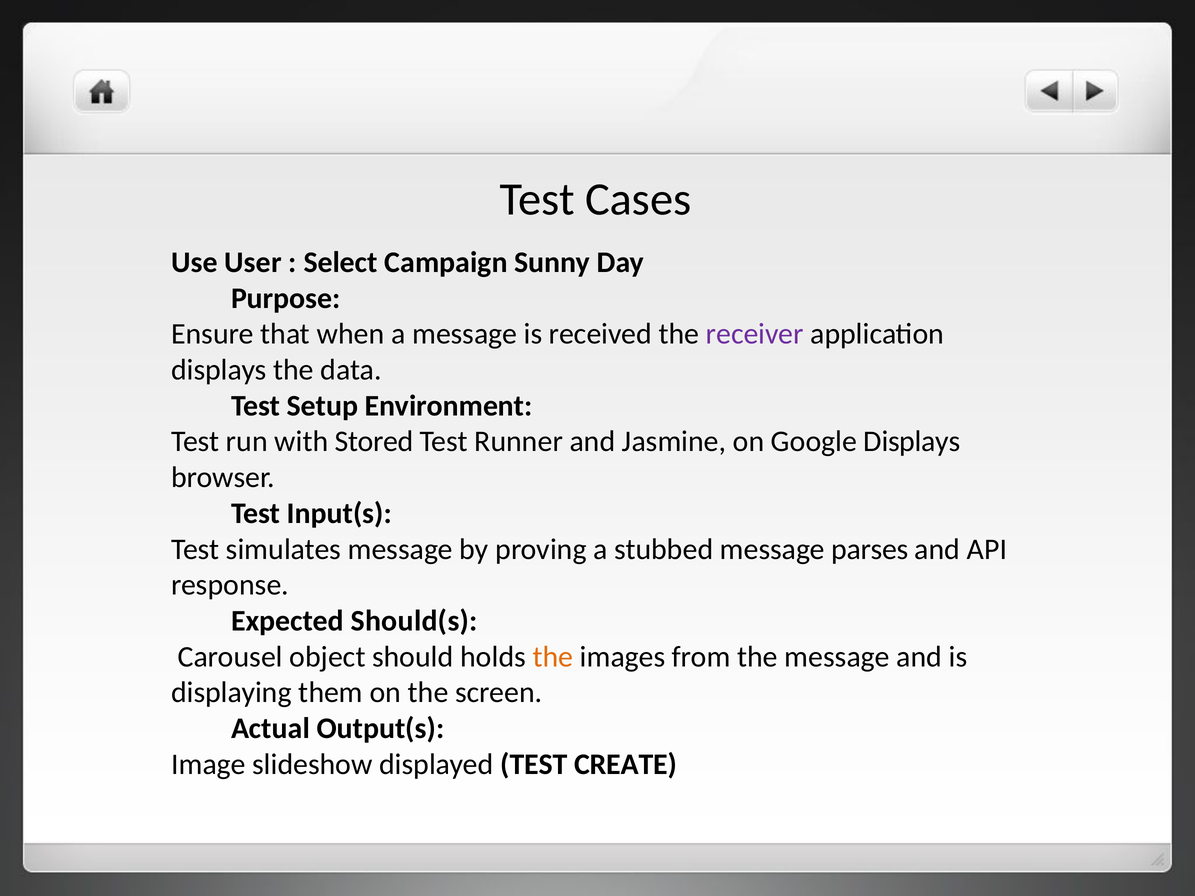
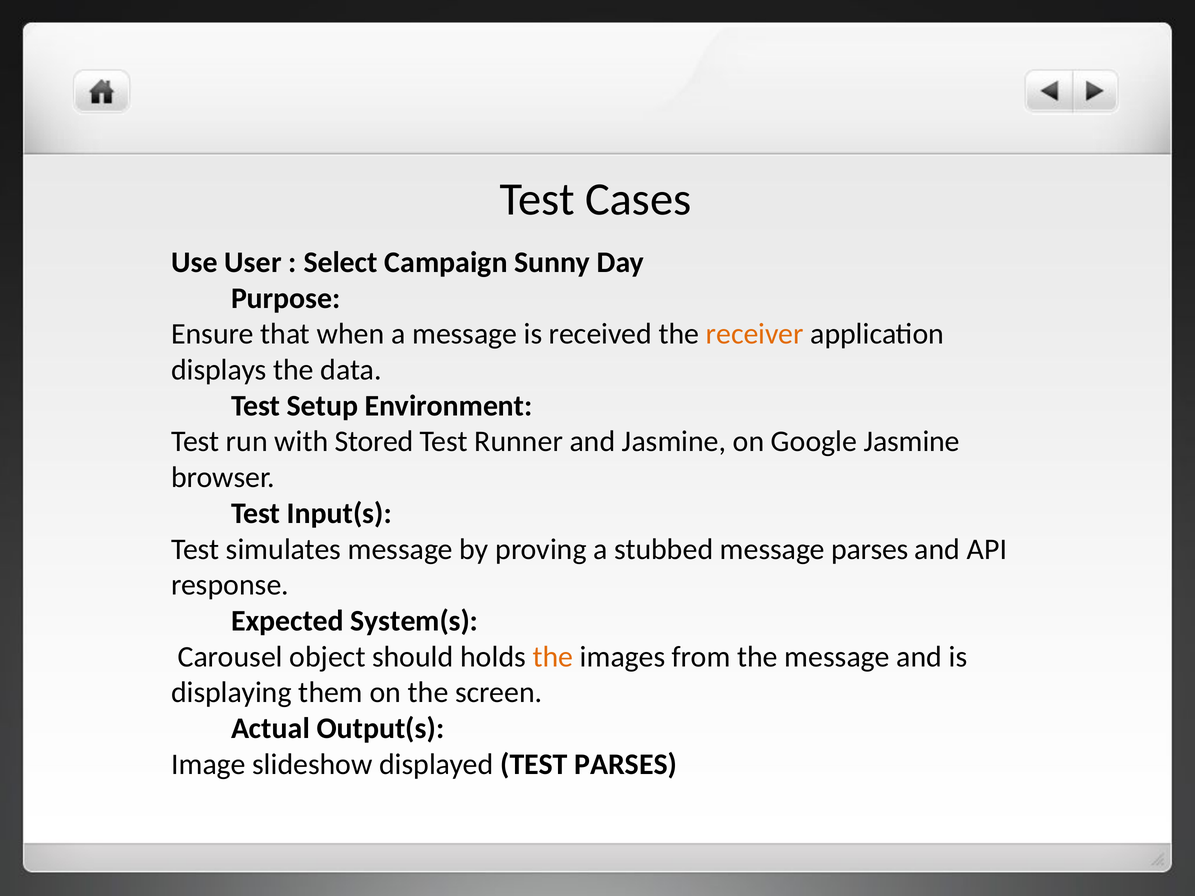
receiver colour: purple -> orange
Google Displays: Displays -> Jasmine
Should(s: Should(s -> System(s
TEST CREATE: CREATE -> PARSES
